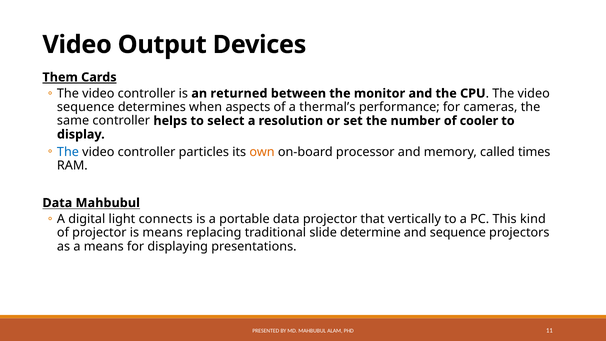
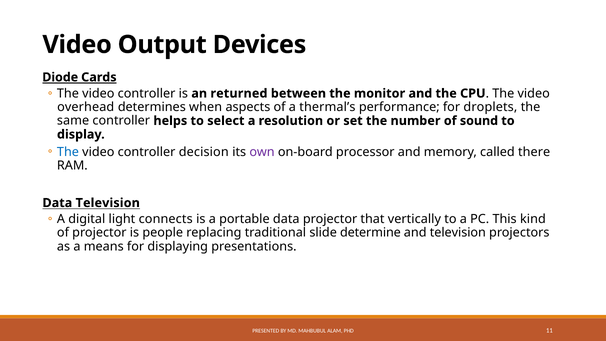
Them: Them -> Diode
sequence at (86, 107): sequence -> overhead
cameras: cameras -> droplets
cooler: cooler -> sound
particles: particles -> decision
own colour: orange -> purple
times: times -> there
Data Mahbubul: Mahbubul -> Television
is means: means -> people
and sequence: sequence -> television
